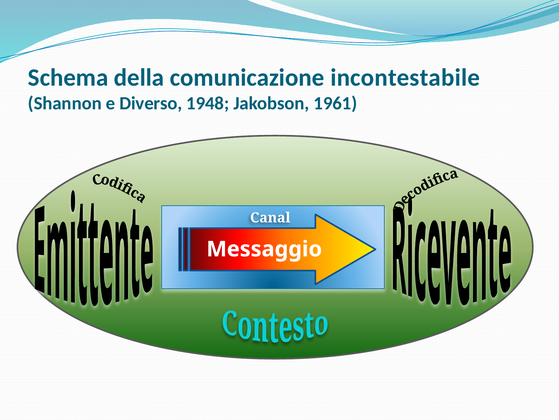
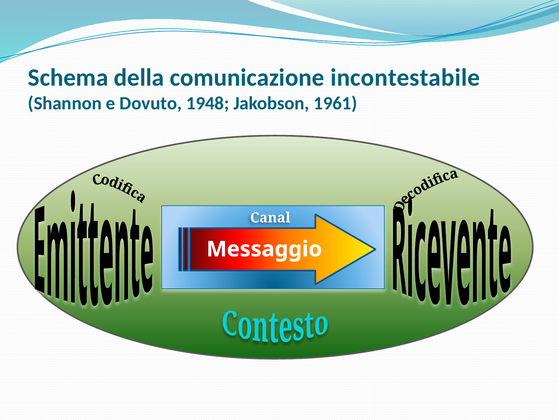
Diverso: Diverso -> Dovuto
